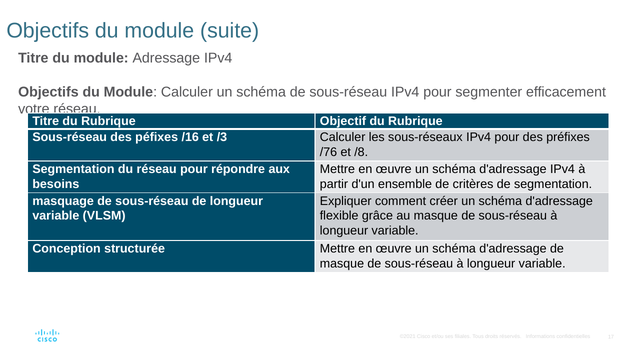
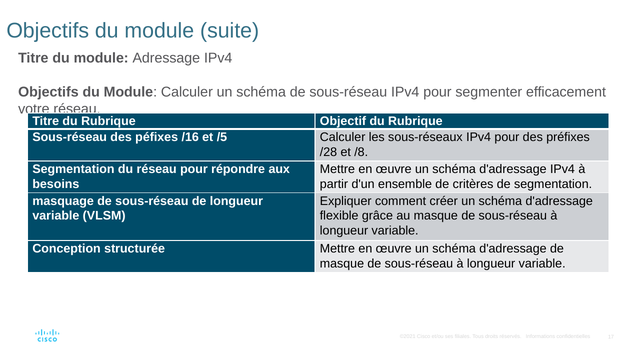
/3: /3 -> /5
/76: /76 -> /28
